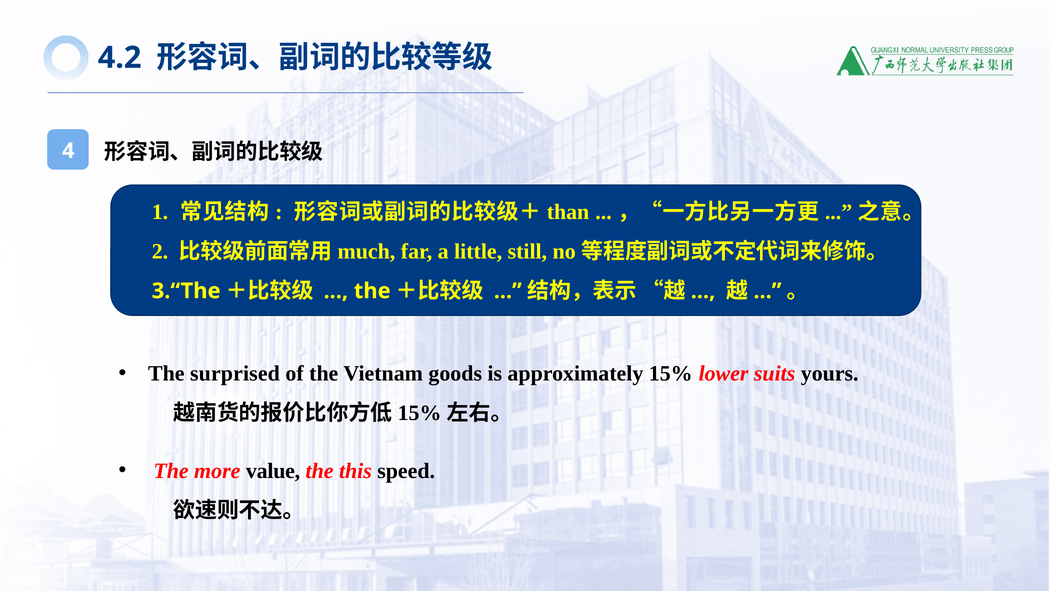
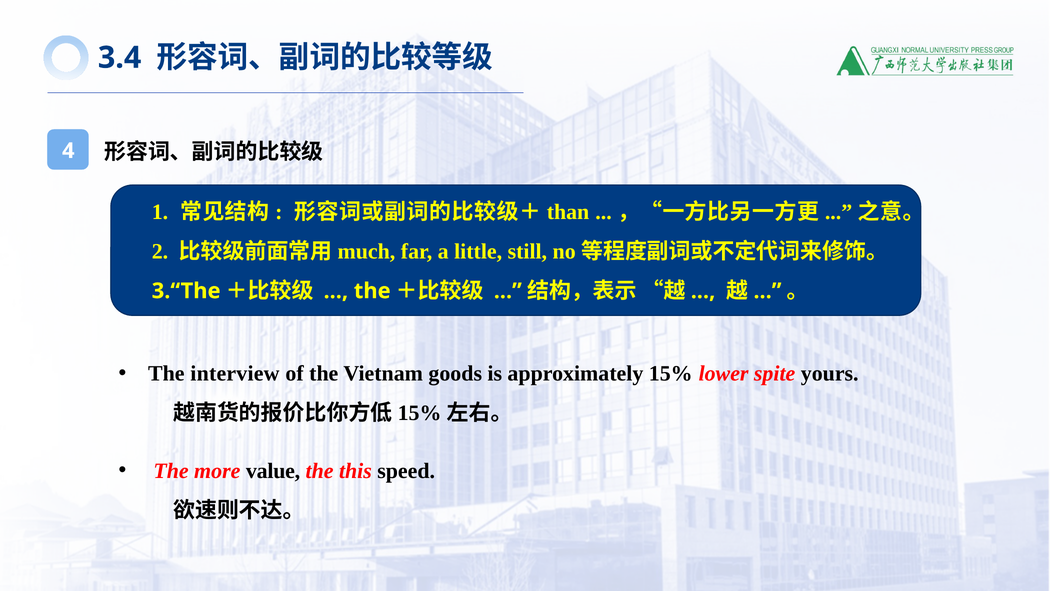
4.2: 4.2 -> 3.4
surprised: surprised -> interview
suits: suits -> spite
